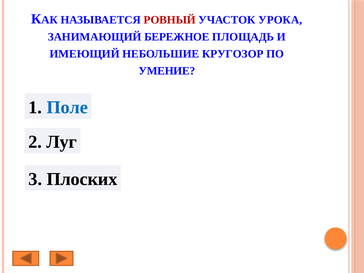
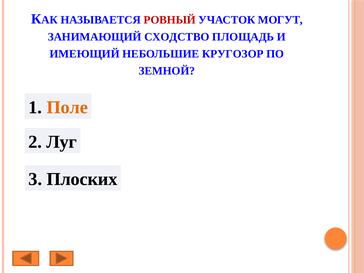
УРОКА: УРОКА -> МОГУТ
БЕРЕЖНОЕ: БЕРЕЖНОЕ -> СХОДСТВО
УМЕНИЕ: УМЕНИЕ -> ЗЕМНОЙ
Поле colour: blue -> orange
